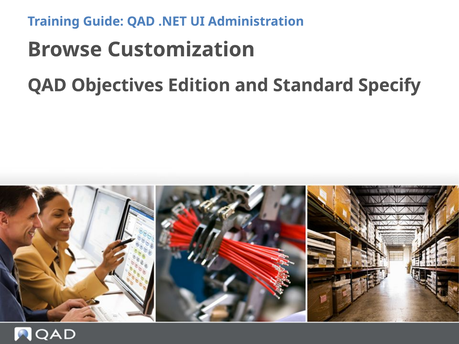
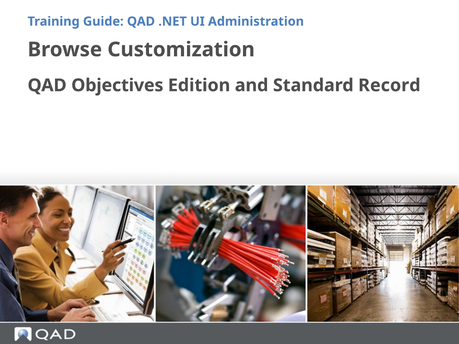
Specify: Specify -> Record
